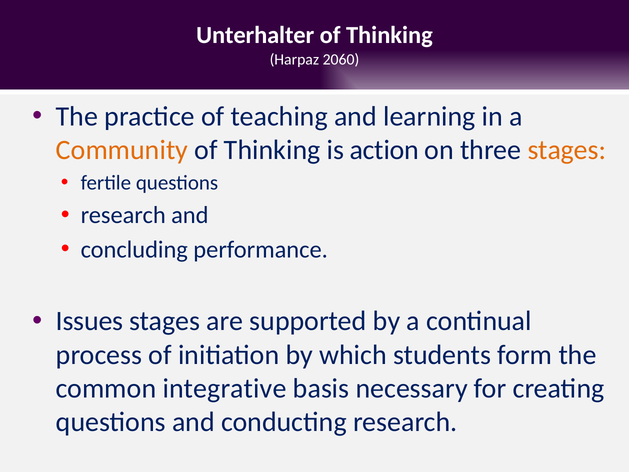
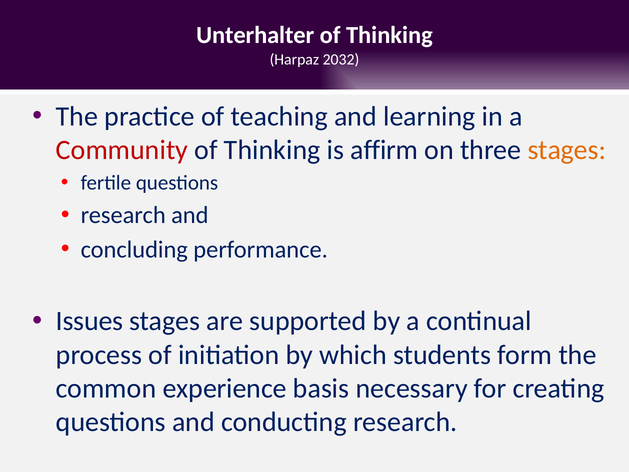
2060: 2060 -> 2032
Community colour: orange -> red
action: action -> affirm
integrative: integrative -> experience
